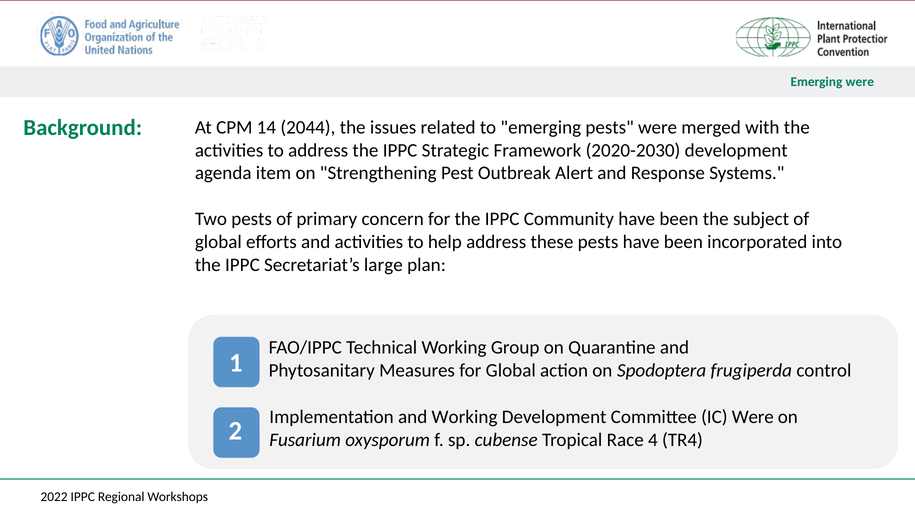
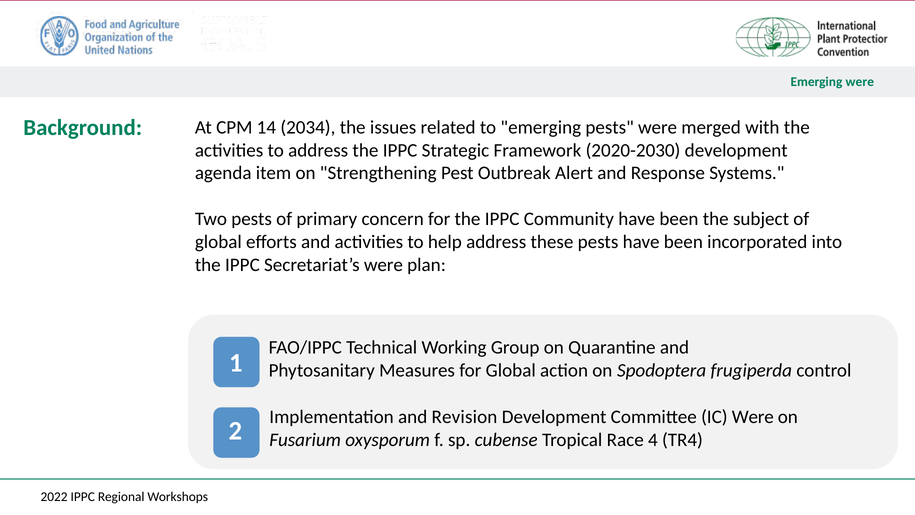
2044: 2044 -> 2034
Secretariat’s large: large -> were
and Working: Working -> Revision
